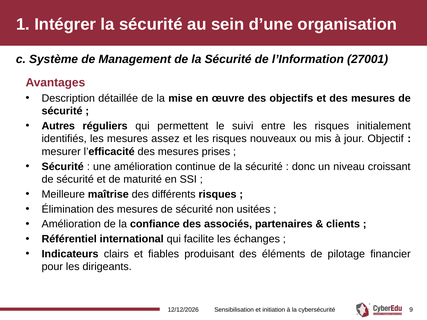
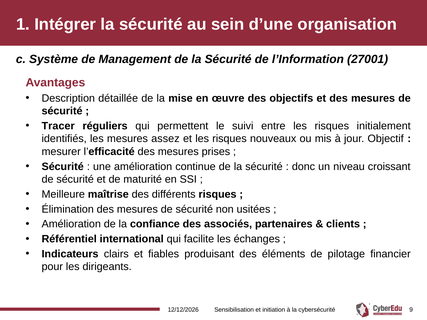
Autres: Autres -> Tracer
